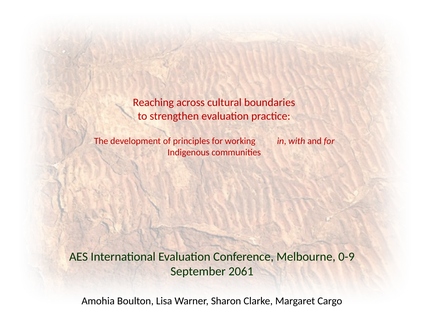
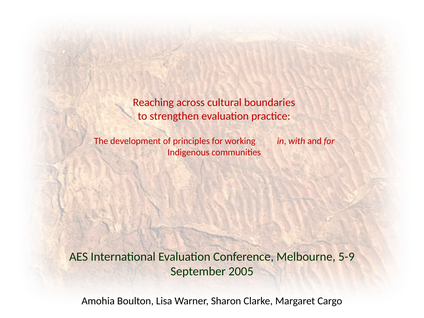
0-9: 0-9 -> 5-9
2061: 2061 -> 2005
